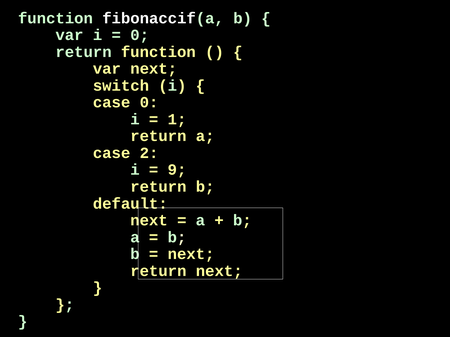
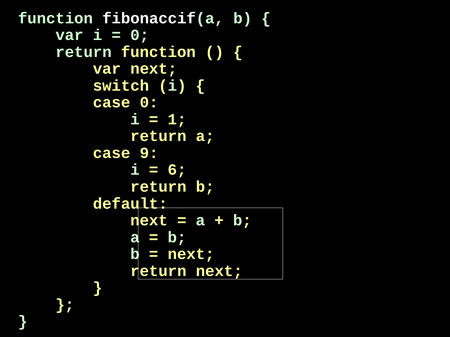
2: 2 -> 9
9: 9 -> 6
